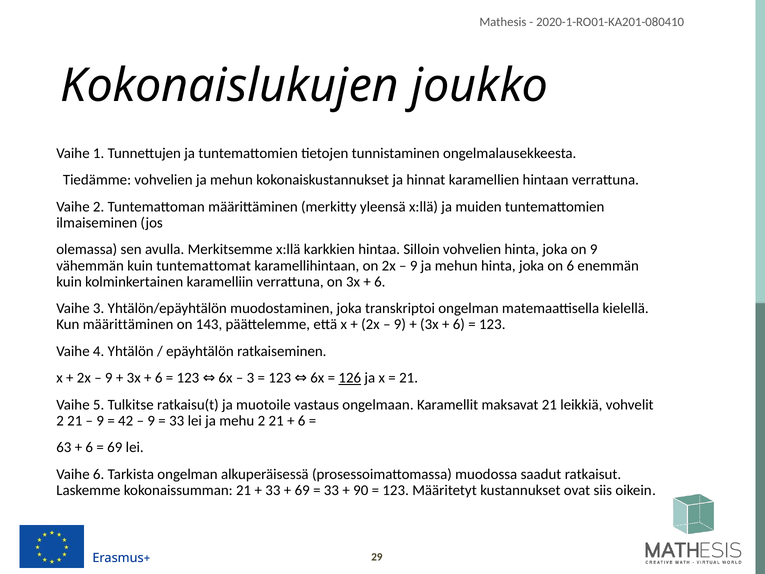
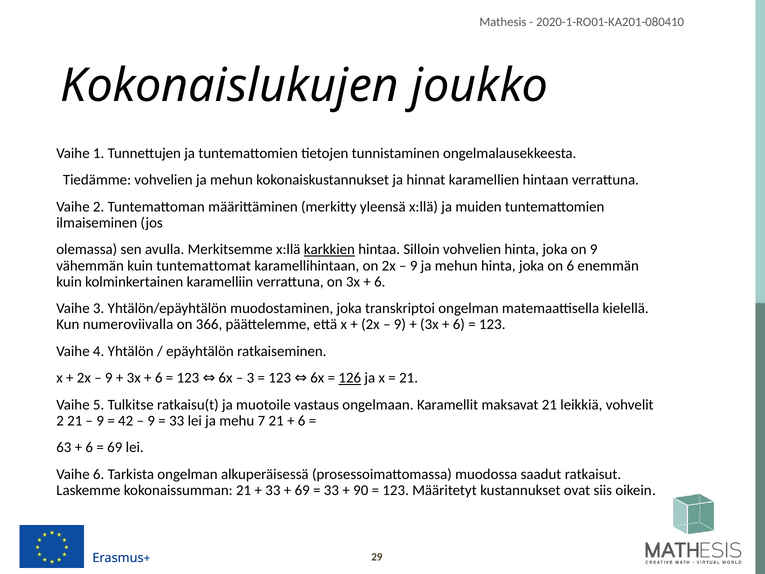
karkkien underline: none -> present
Kun määrittäminen: määrittäminen -> numeroviivalla
143: 143 -> 366
mehu 2: 2 -> 7
